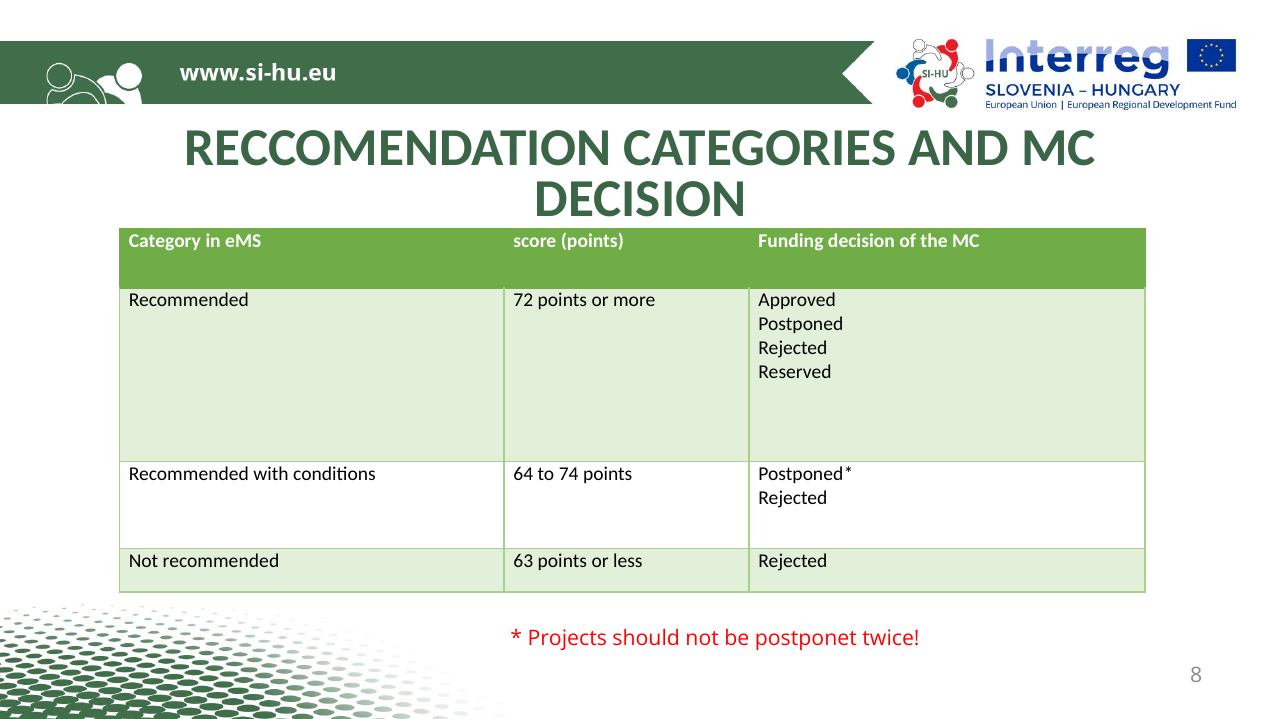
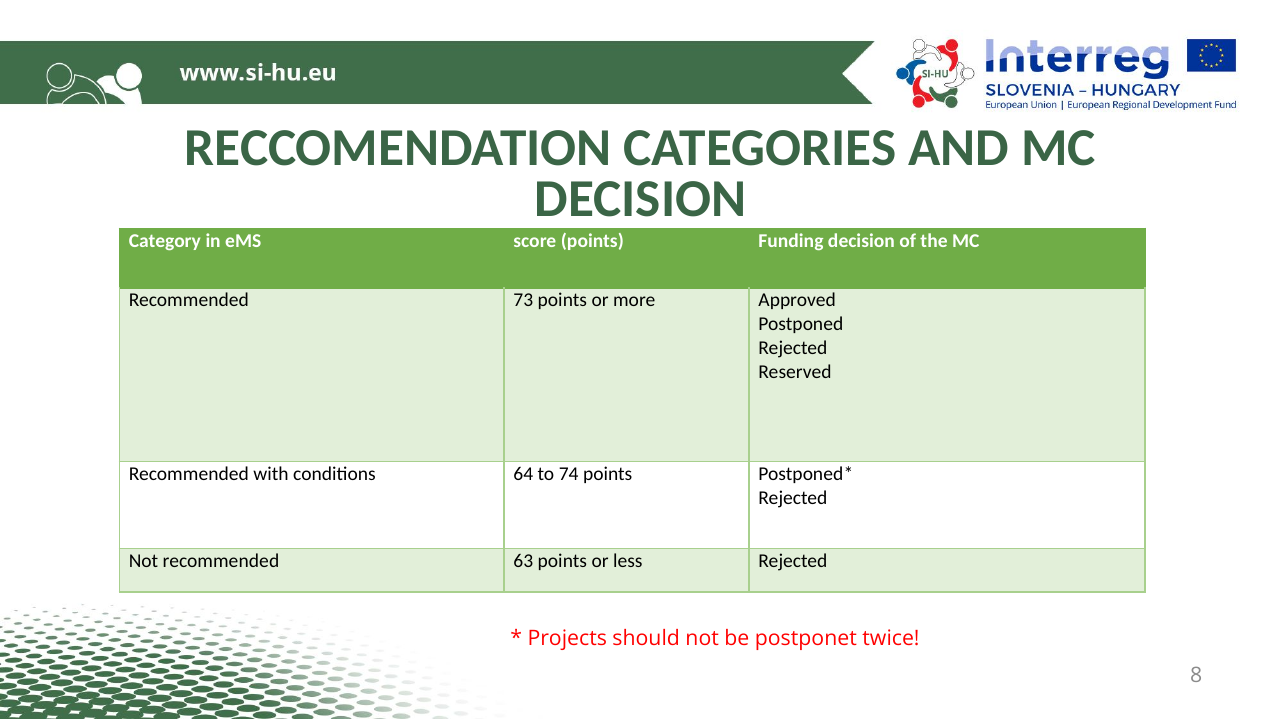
72: 72 -> 73
